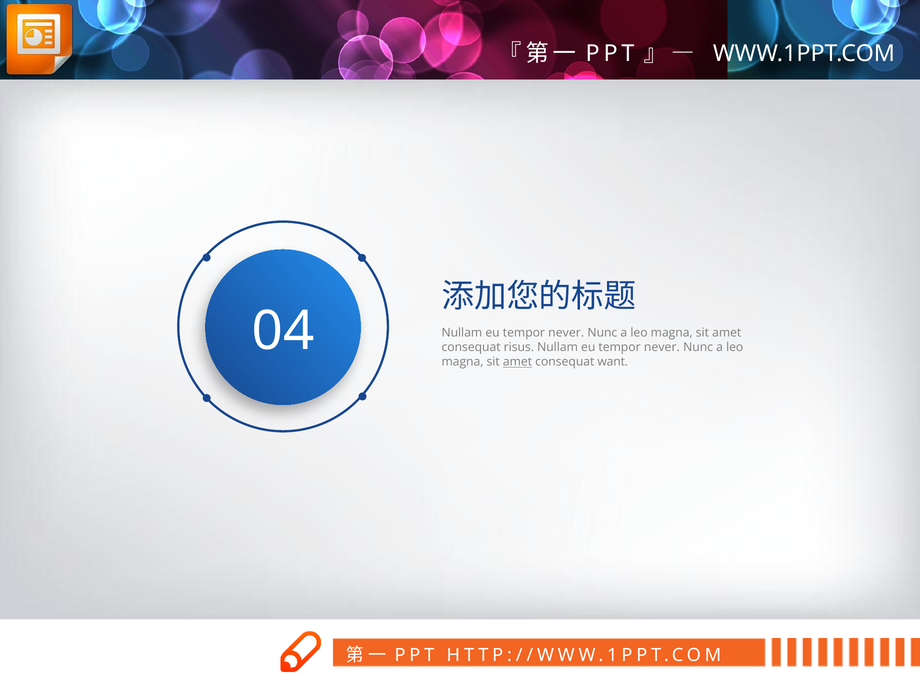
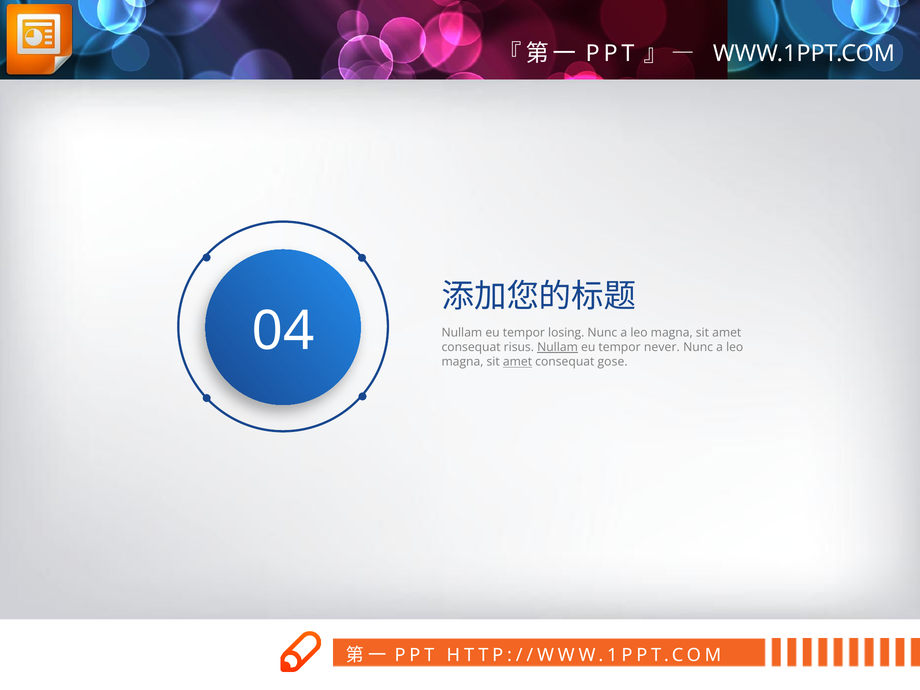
never at (566, 333): never -> losing
Nullam at (558, 347) underline: none -> present
want: want -> gose
